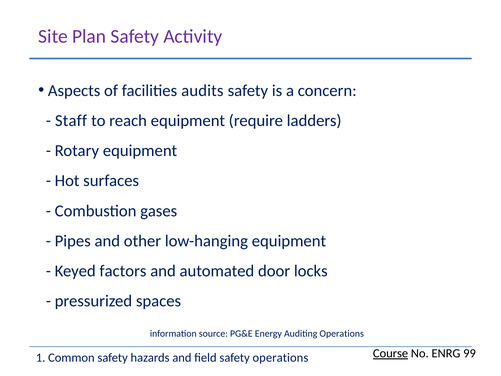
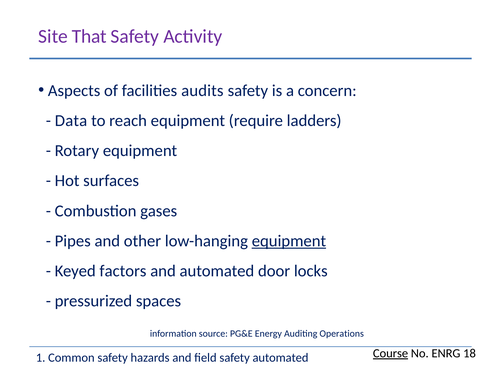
Plan: Plan -> That
Staff: Staff -> Data
equipment at (289, 241) underline: none -> present
99: 99 -> 18
safety operations: operations -> automated
